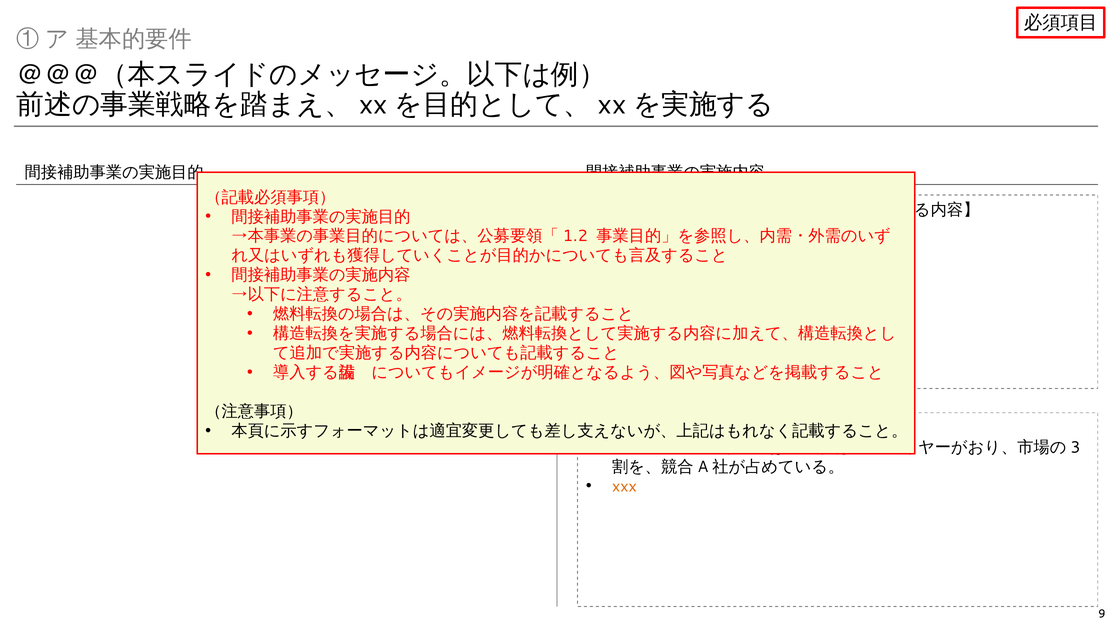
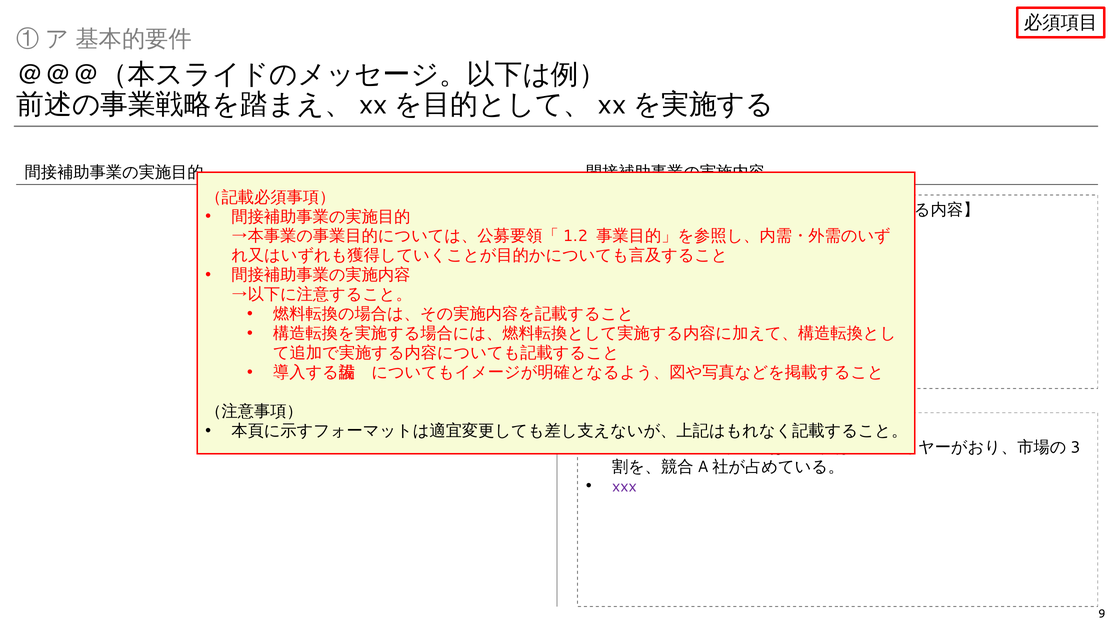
xxx at (624, 486) colour: orange -> purple
